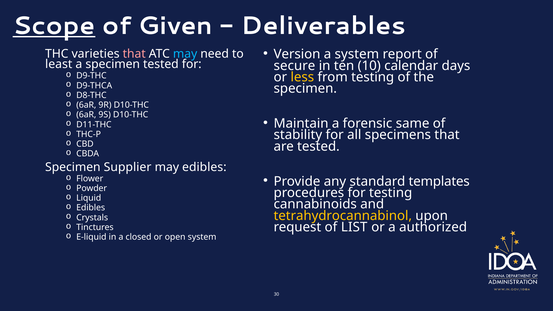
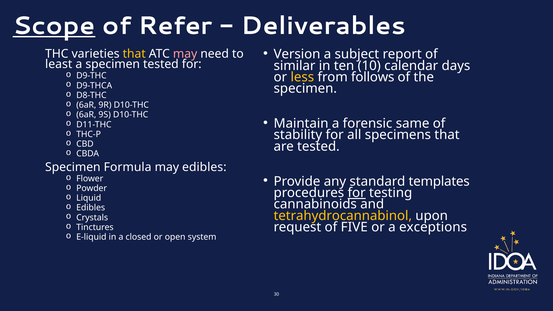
Given: Given -> Refer
a system: system -> subject
that at (134, 54) colour: pink -> yellow
may at (185, 54) colour: light blue -> pink
secure: secure -> similar
from testing: testing -> follows
Supplier: Supplier -> Formula
for at (357, 193) underline: none -> present
LIST: LIST -> FIVE
authorized: authorized -> exceptions
